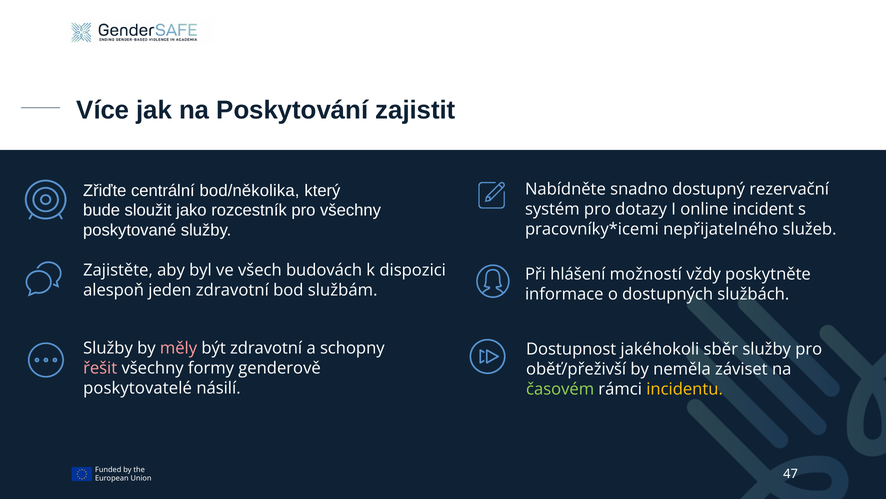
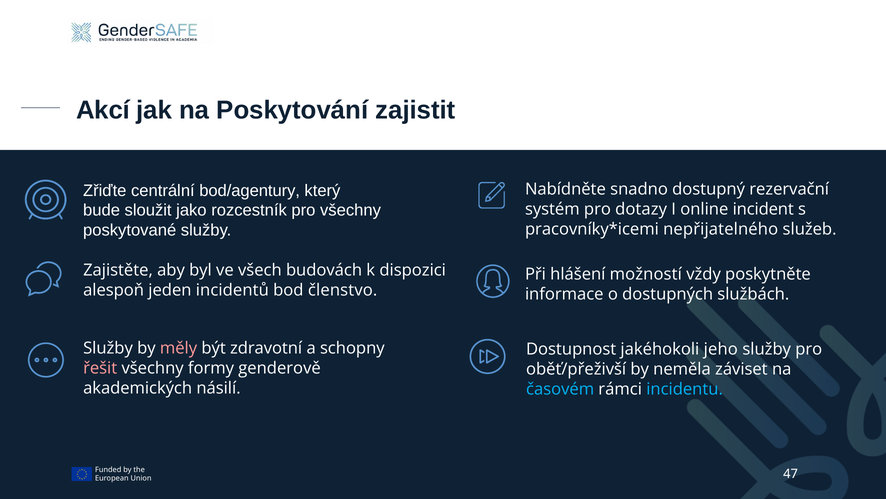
Více: Více -> Akcí
bod/několika: bod/několika -> bod/agentury
jeden zdravotní: zdravotní -> incidentů
službám: službám -> členstvo
sběr: sběr -> jeho
poskytovatelé: poskytovatelé -> akademických
časovém colour: light green -> light blue
incidentu colour: yellow -> light blue
